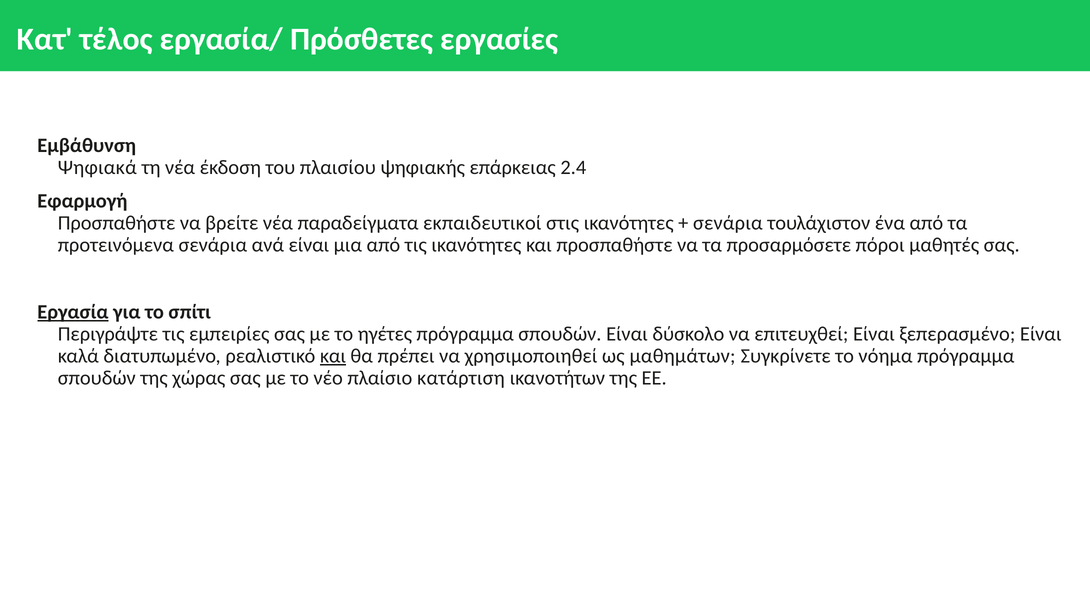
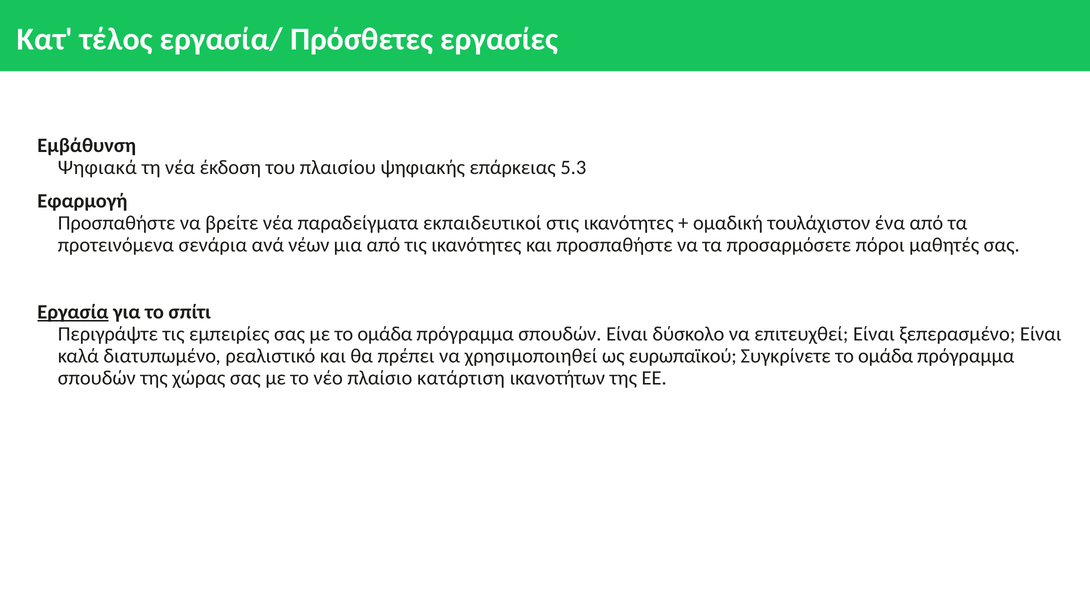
2.4: 2.4 -> 5.3
σενάρια at (728, 223): σενάρια -> ομαδική
ανά είναι: είναι -> νέων
με το ηγέτες: ηγέτες -> ομάδα
και at (333, 356) underline: present -> none
μαθημάτων: μαθημάτων -> ευρωπαϊκού
Συγκρίνετε το νόημα: νόημα -> ομάδα
